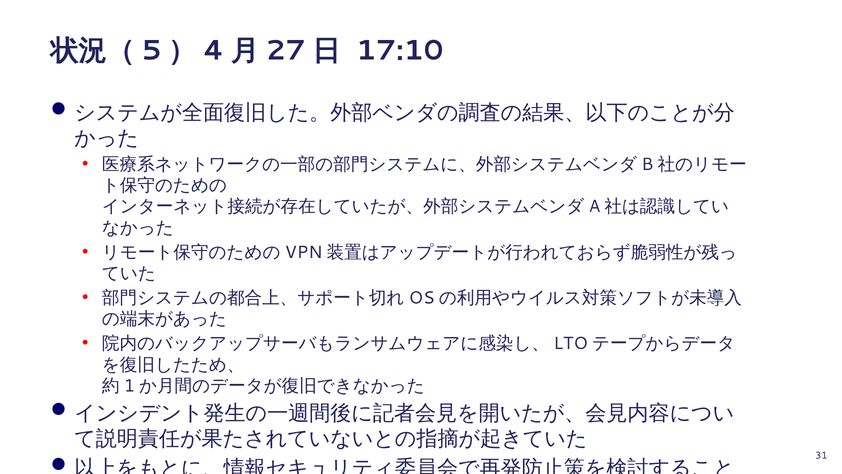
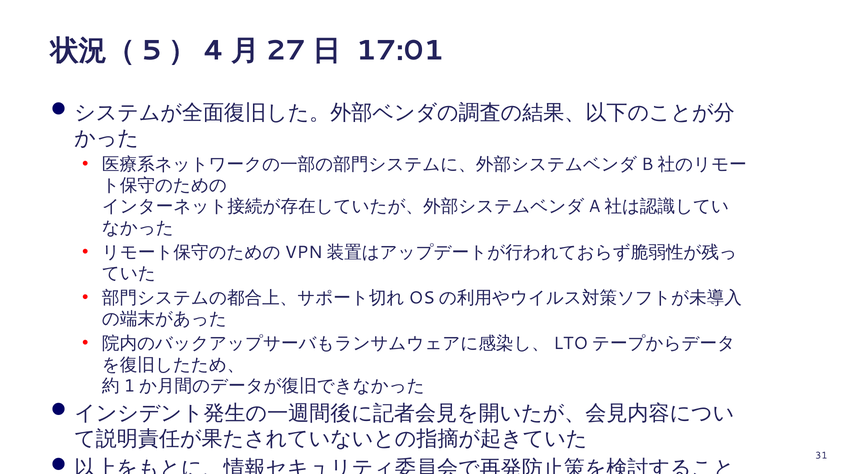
17:10: 17:10 -> 17:01
